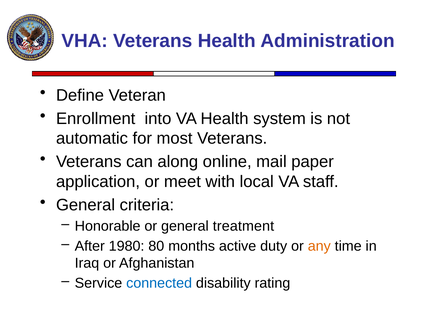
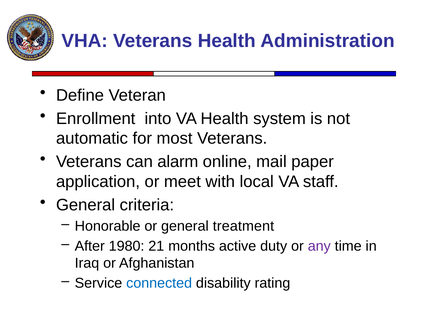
along: along -> alarm
80: 80 -> 21
any colour: orange -> purple
